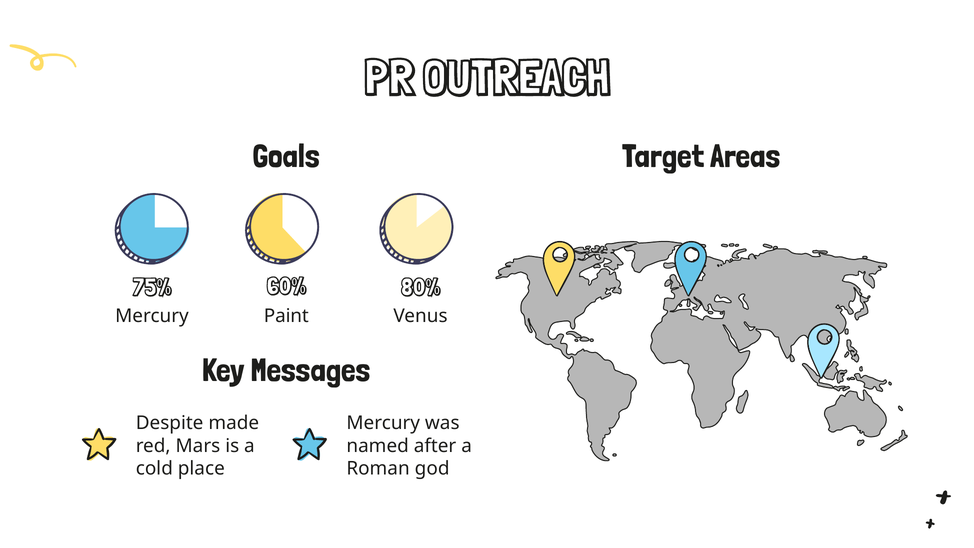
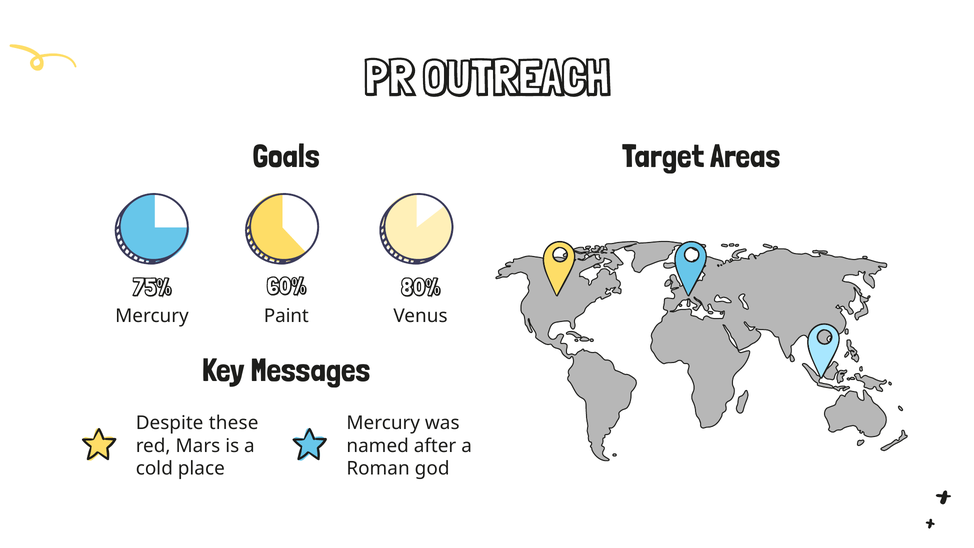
made: made -> these
